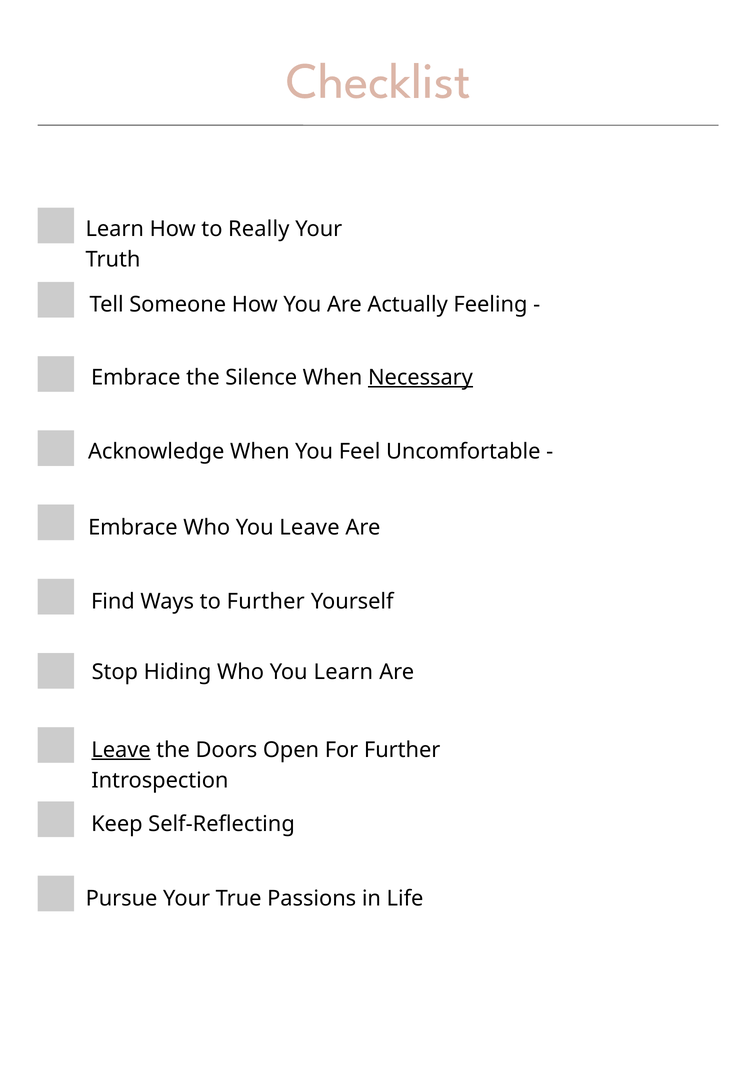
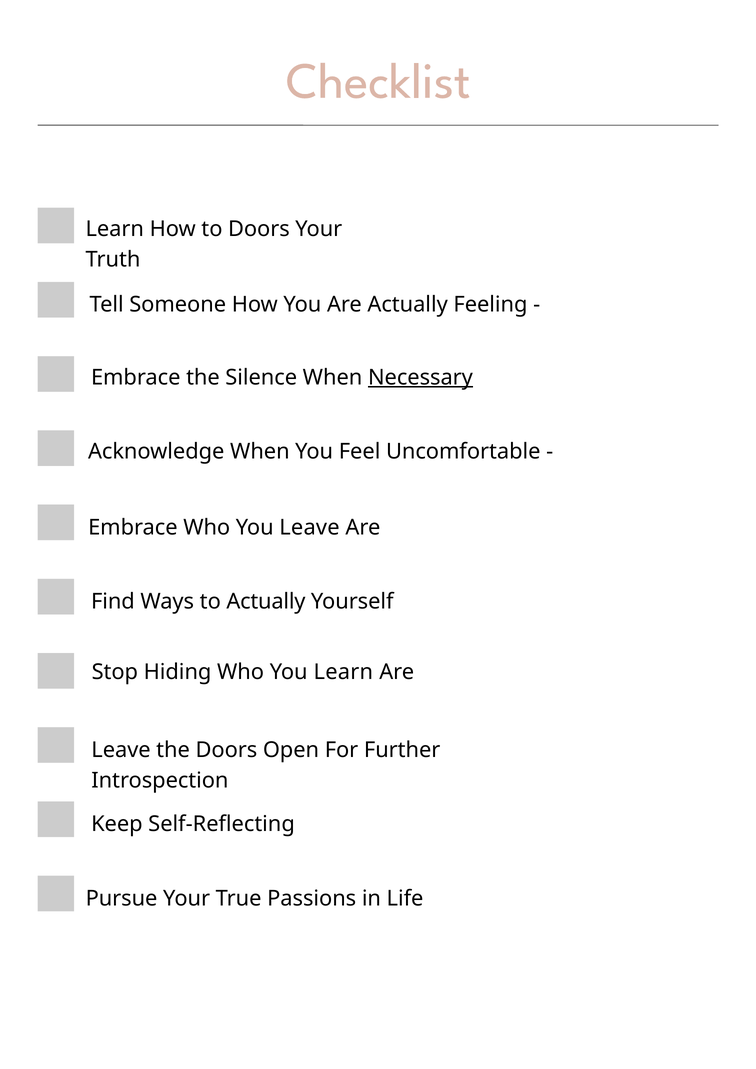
to Really: Really -> Doors
to Further: Further -> Actually
Leave at (121, 751) underline: present -> none
